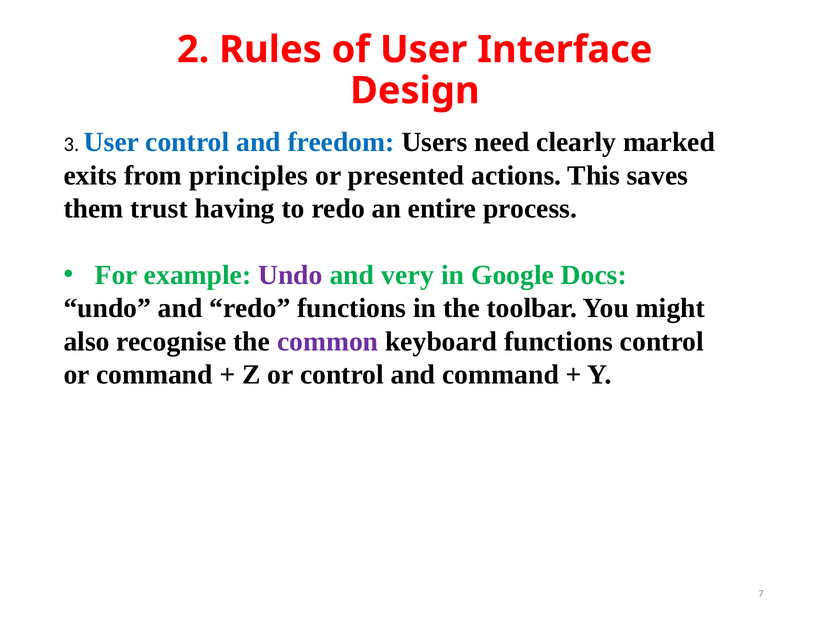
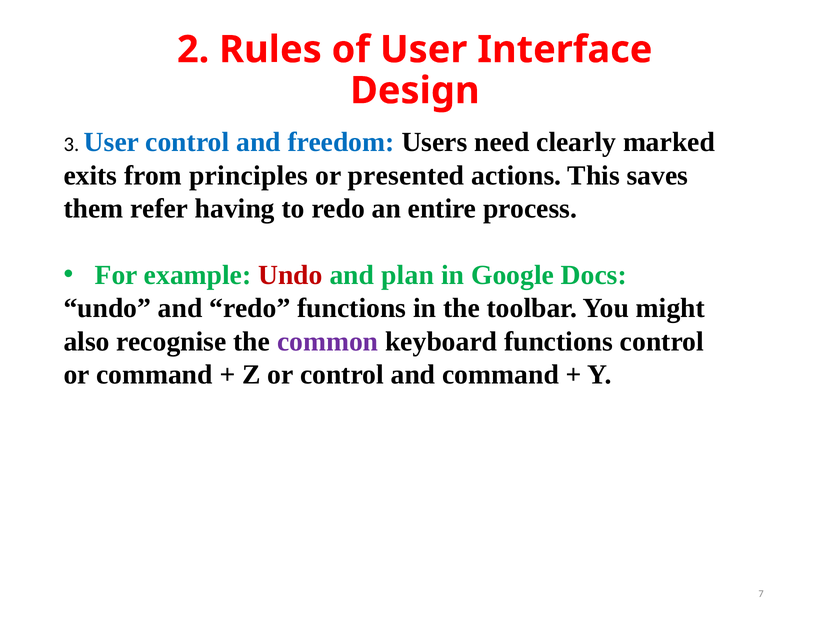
trust: trust -> refer
Undo at (290, 275) colour: purple -> red
very: very -> plan
